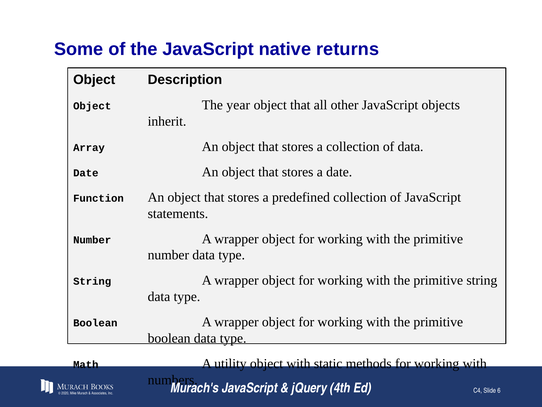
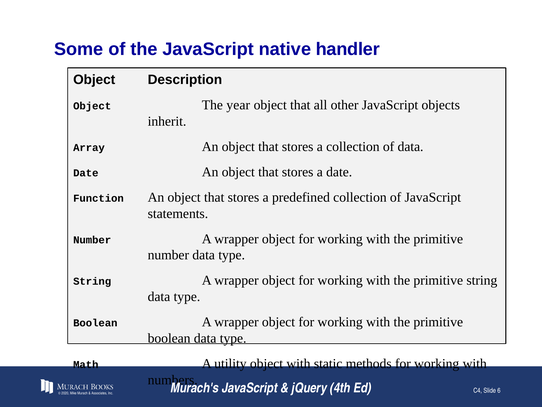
returns: returns -> handler
